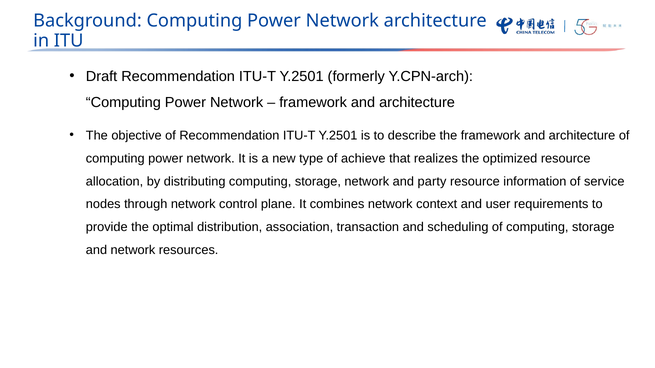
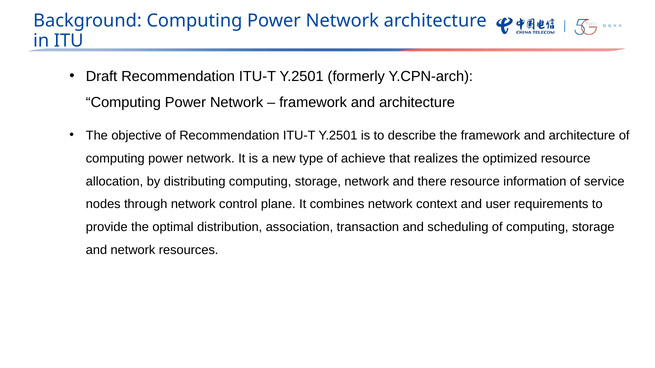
party: party -> there
